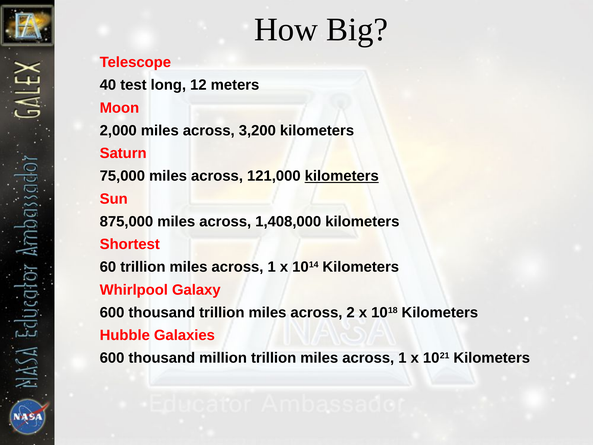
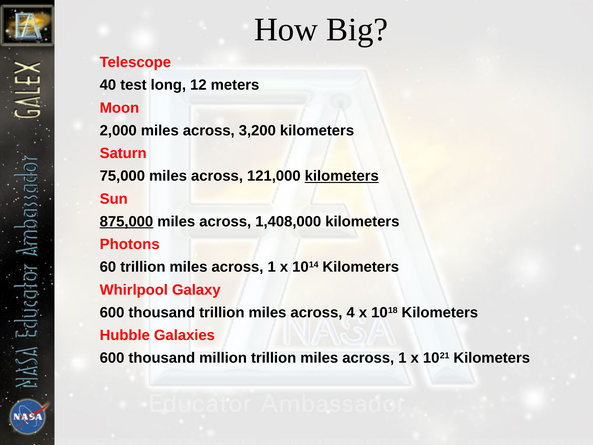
875,000 underline: none -> present
Shortest: Shortest -> Photons
2: 2 -> 4
